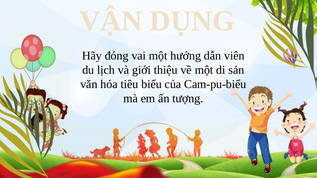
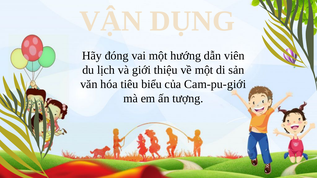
Cam-pu-biểu: Cam-pu-biểu -> Cam-pu-giới
